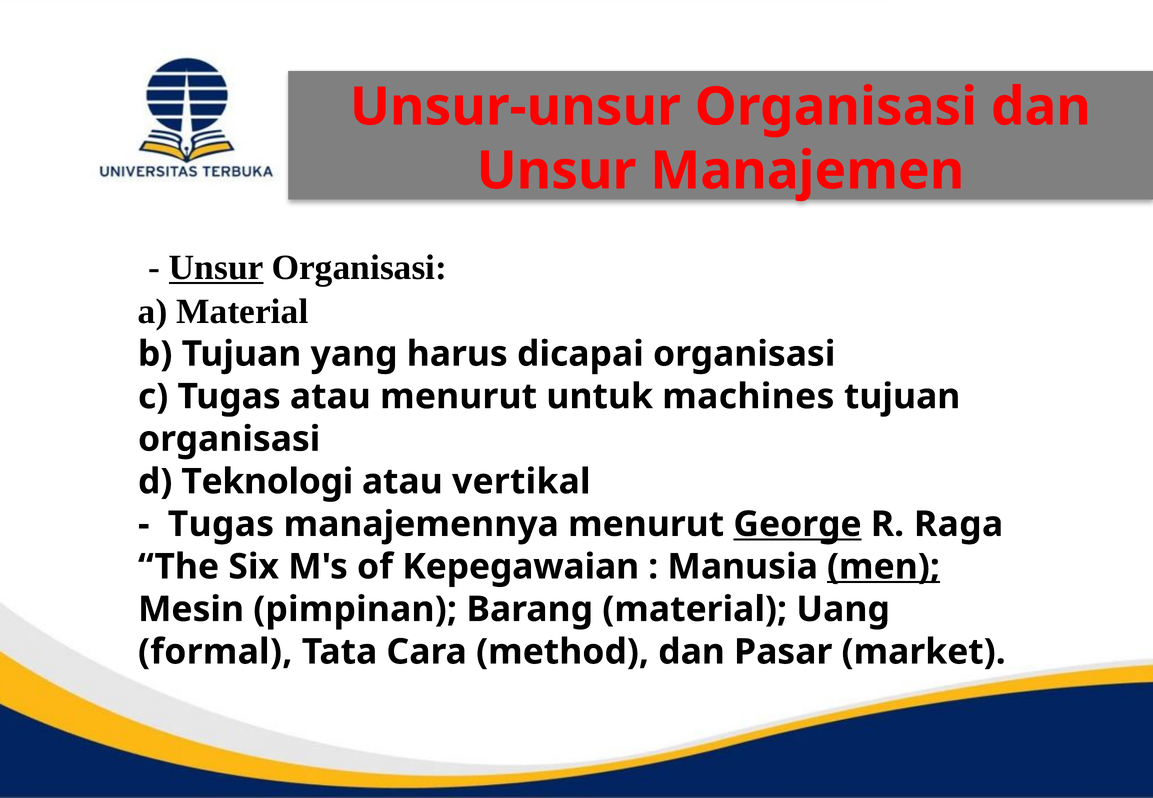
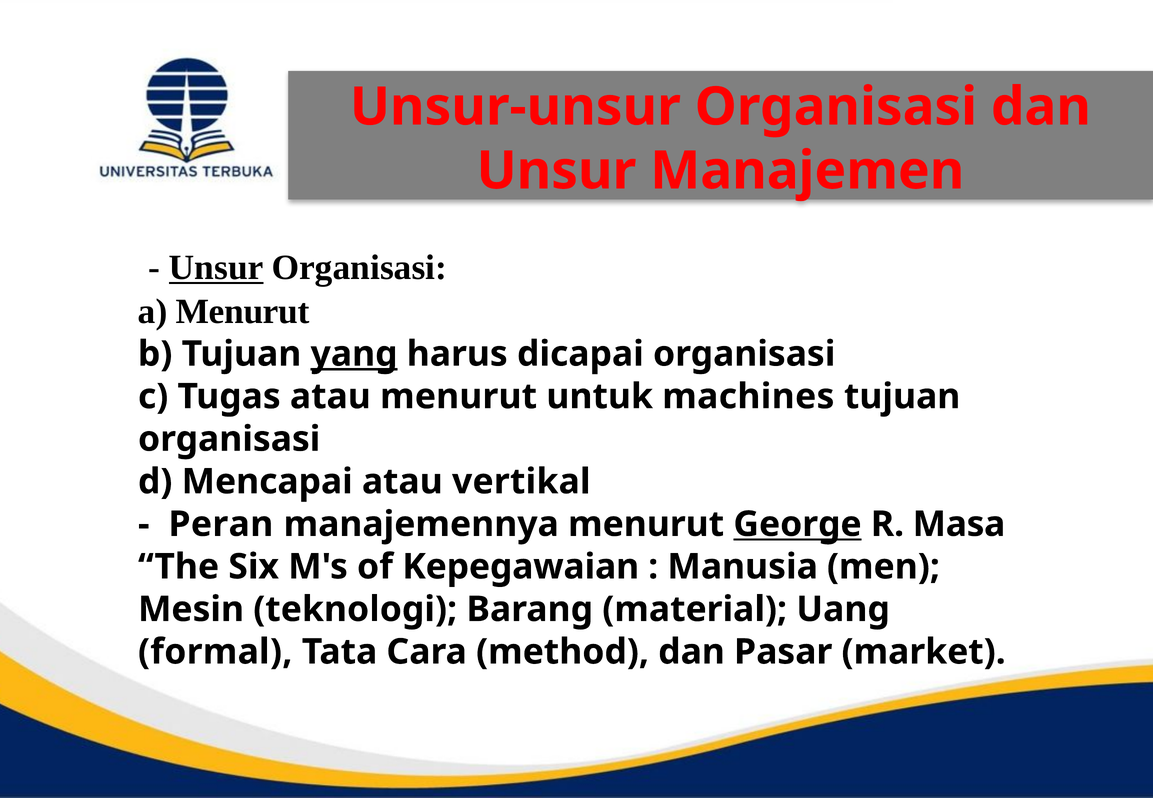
a Material: Material -> Menurut
yang underline: none -> present
Teknologi: Teknologi -> Mencapai
Tugas at (221, 524): Tugas -> Peran
Raga: Raga -> Masa
men underline: present -> none
pimpinan: pimpinan -> teknologi
